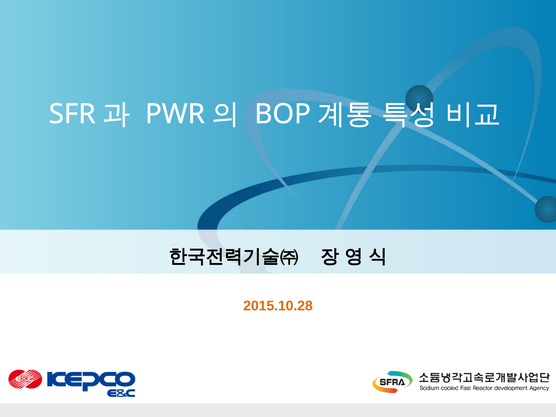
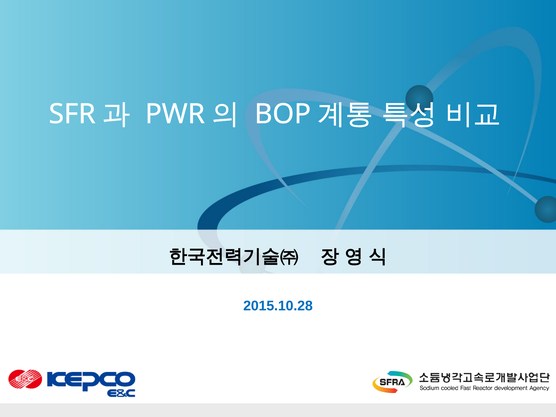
2015.10.28 colour: orange -> blue
